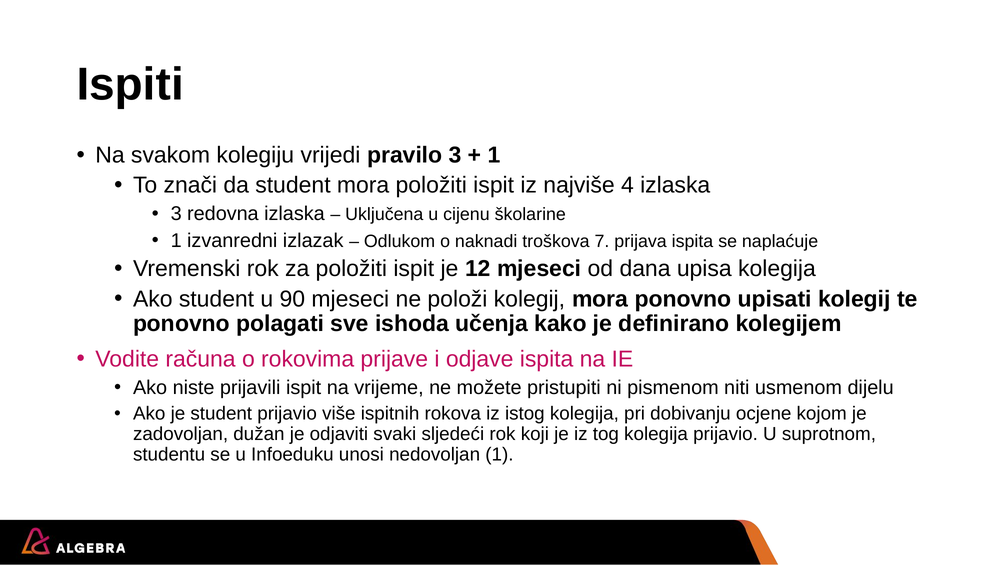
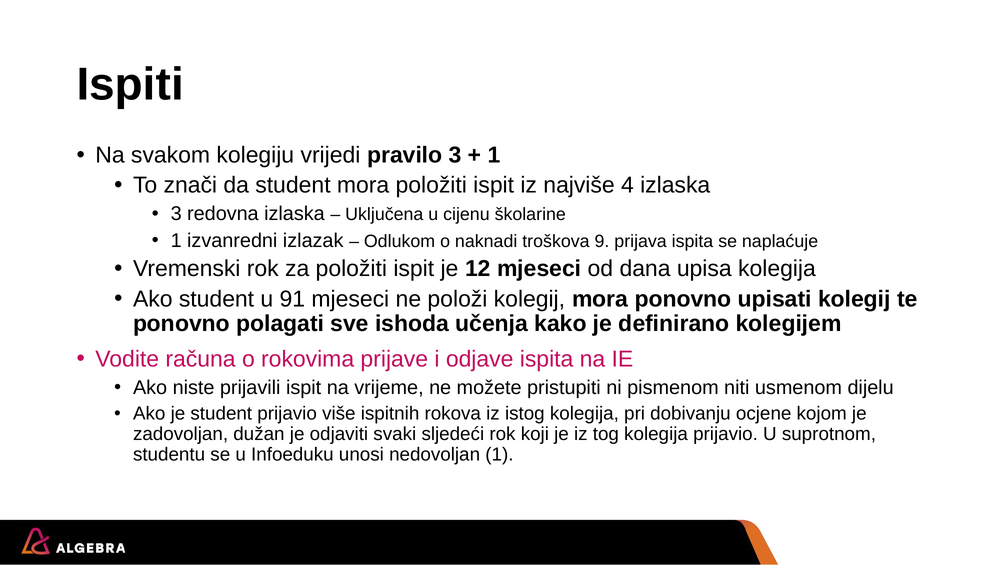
7: 7 -> 9
90: 90 -> 91
